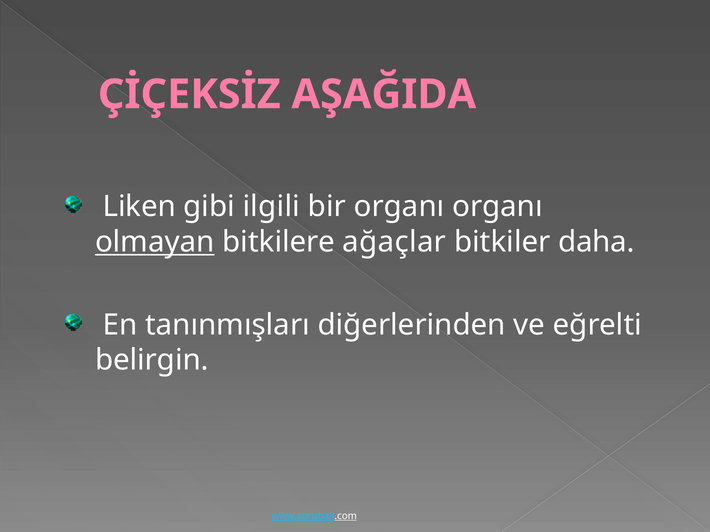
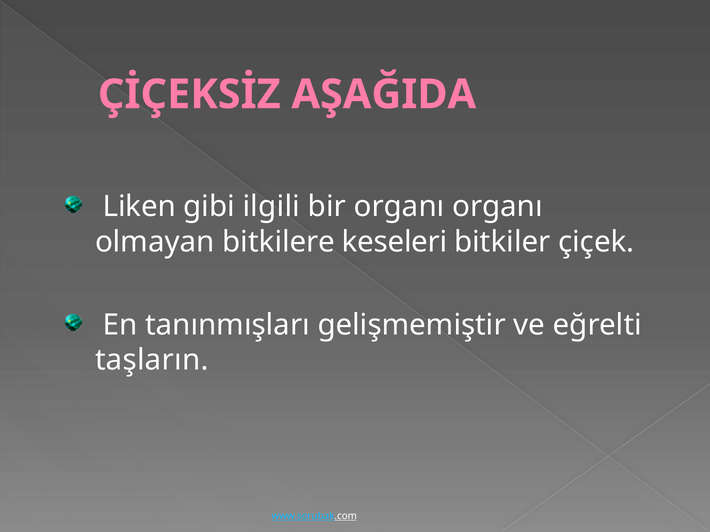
olmayan underline: present -> none
ağaçlar: ağaçlar -> keseleri
daha: daha -> çiçek
diğerlerinden: diğerlerinden -> gelişmemiştir
belirgin: belirgin -> taşların
